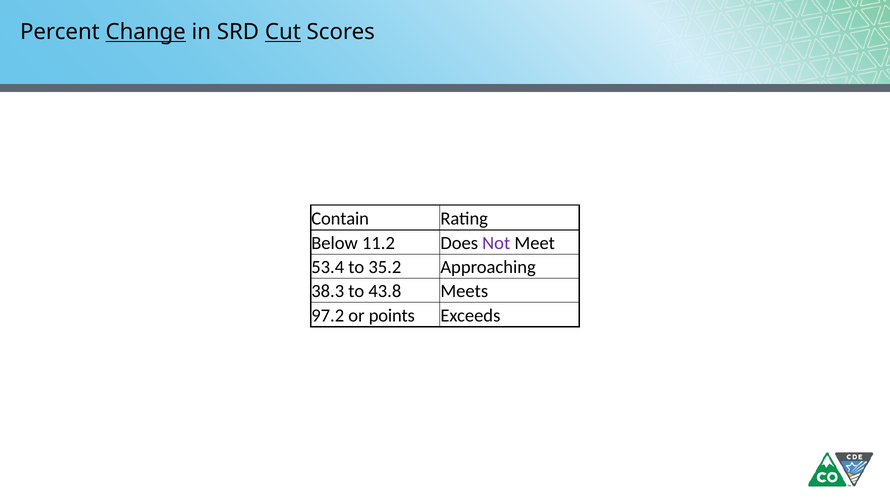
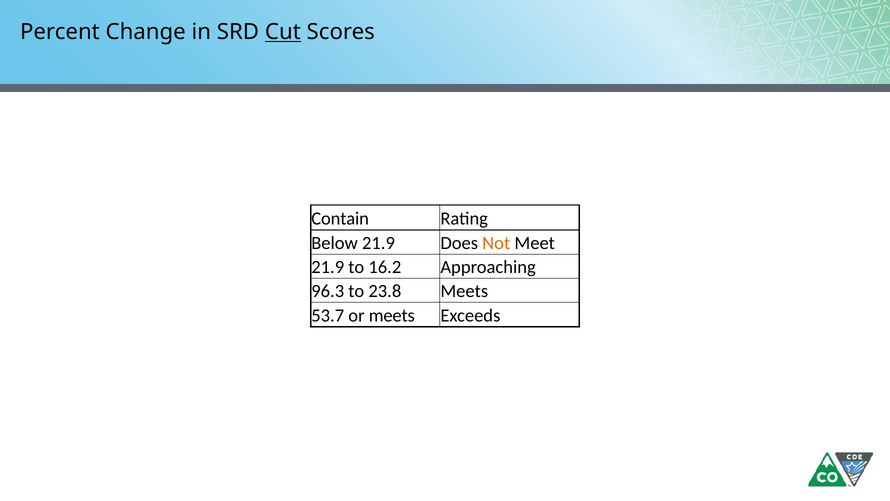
Change underline: present -> none
Below 11.2: 11.2 -> 21.9
Not colour: purple -> orange
53.4 at (328, 267): 53.4 -> 21.9
35.2: 35.2 -> 16.2
38.3: 38.3 -> 96.3
43.8: 43.8 -> 23.8
97.2: 97.2 -> 53.7
or points: points -> meets
